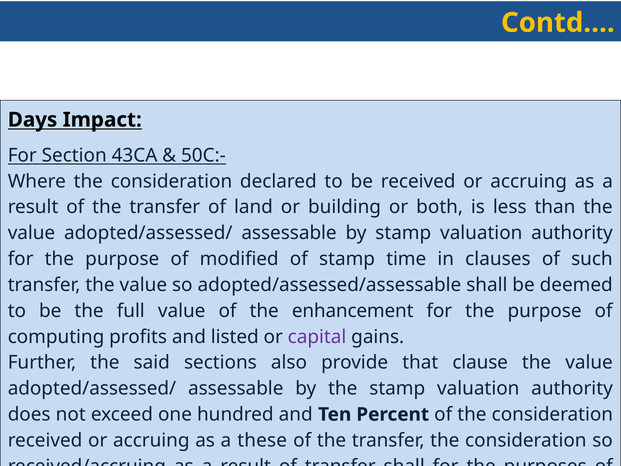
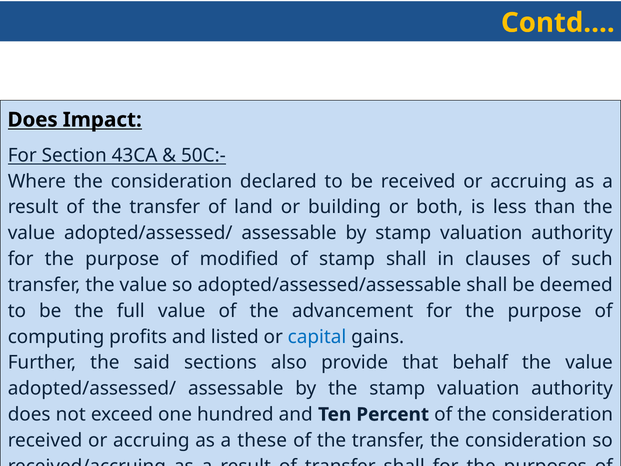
Days at (33, 120): Days -> Does
stamp time: time -> shall
enhancement: enhancement -> advancement
capital colour: purple -> blue
clause: clause -> behalf
